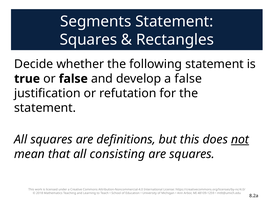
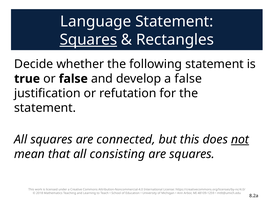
Segments: Segments -> Language
Squares at (88, 40) underline: none -> present
definitions: definitions -> connected
